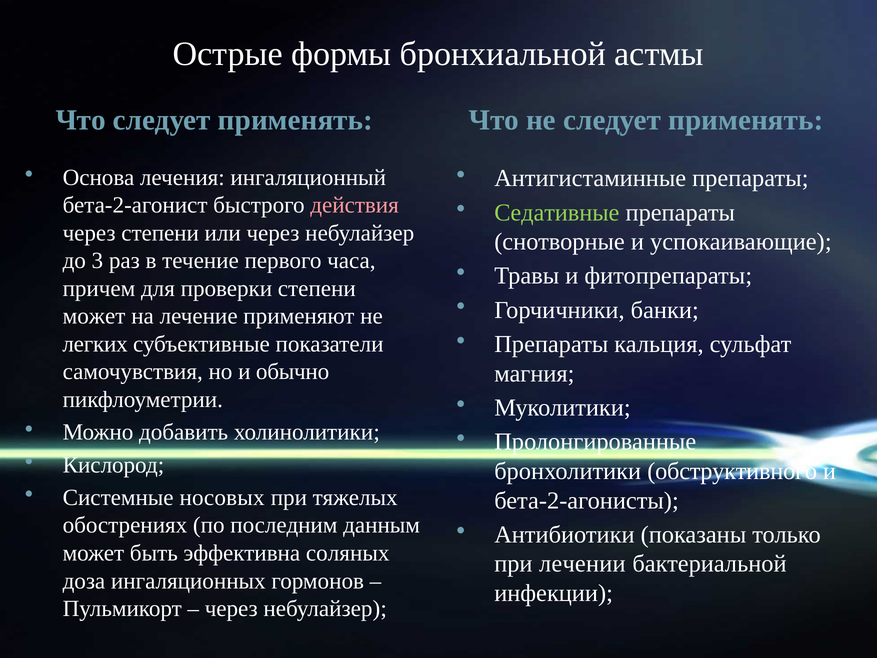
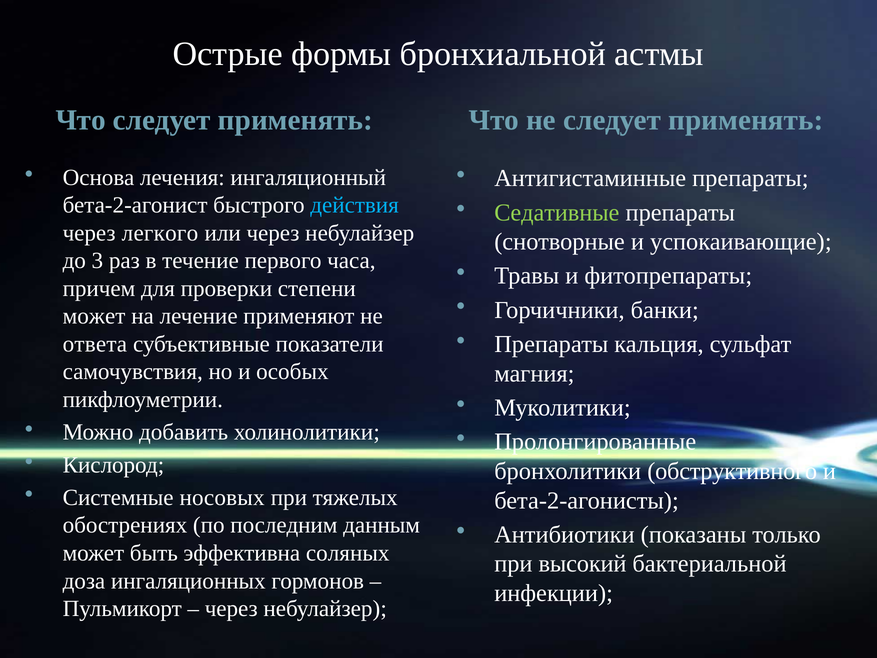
действия colour: pink -> light blue
через степени: степени -> легкого
легких: легких -> ответа
обычно: обычно -> особых
лечении: лечении -> высокий
